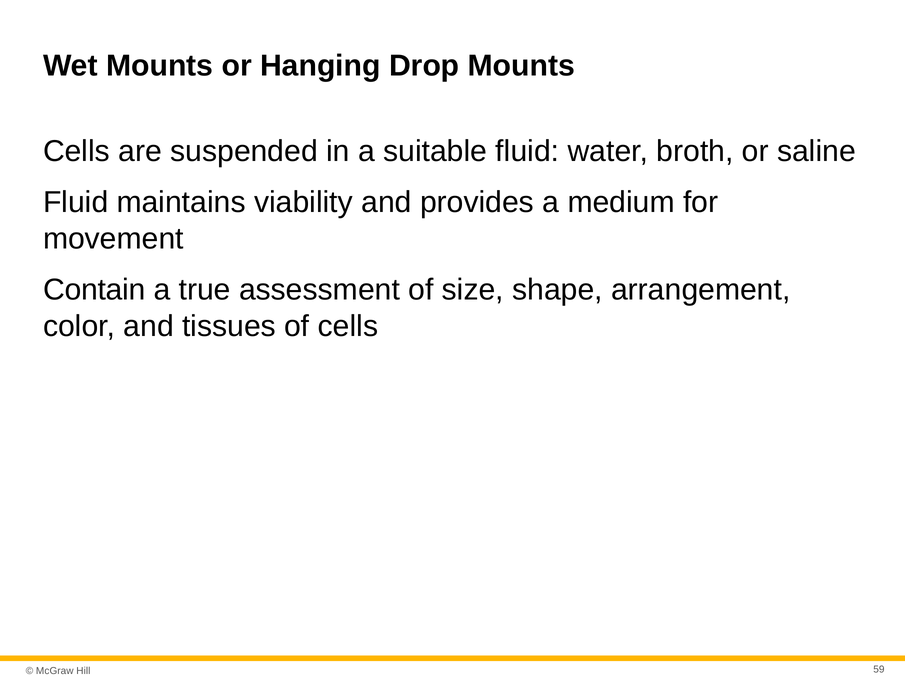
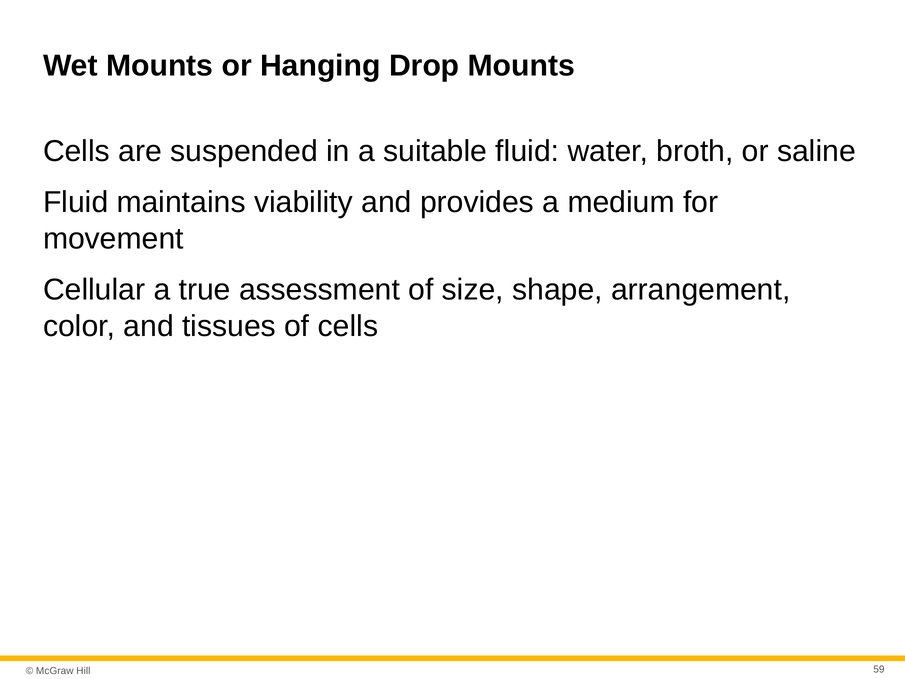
Contain: Contain -> Cellular
